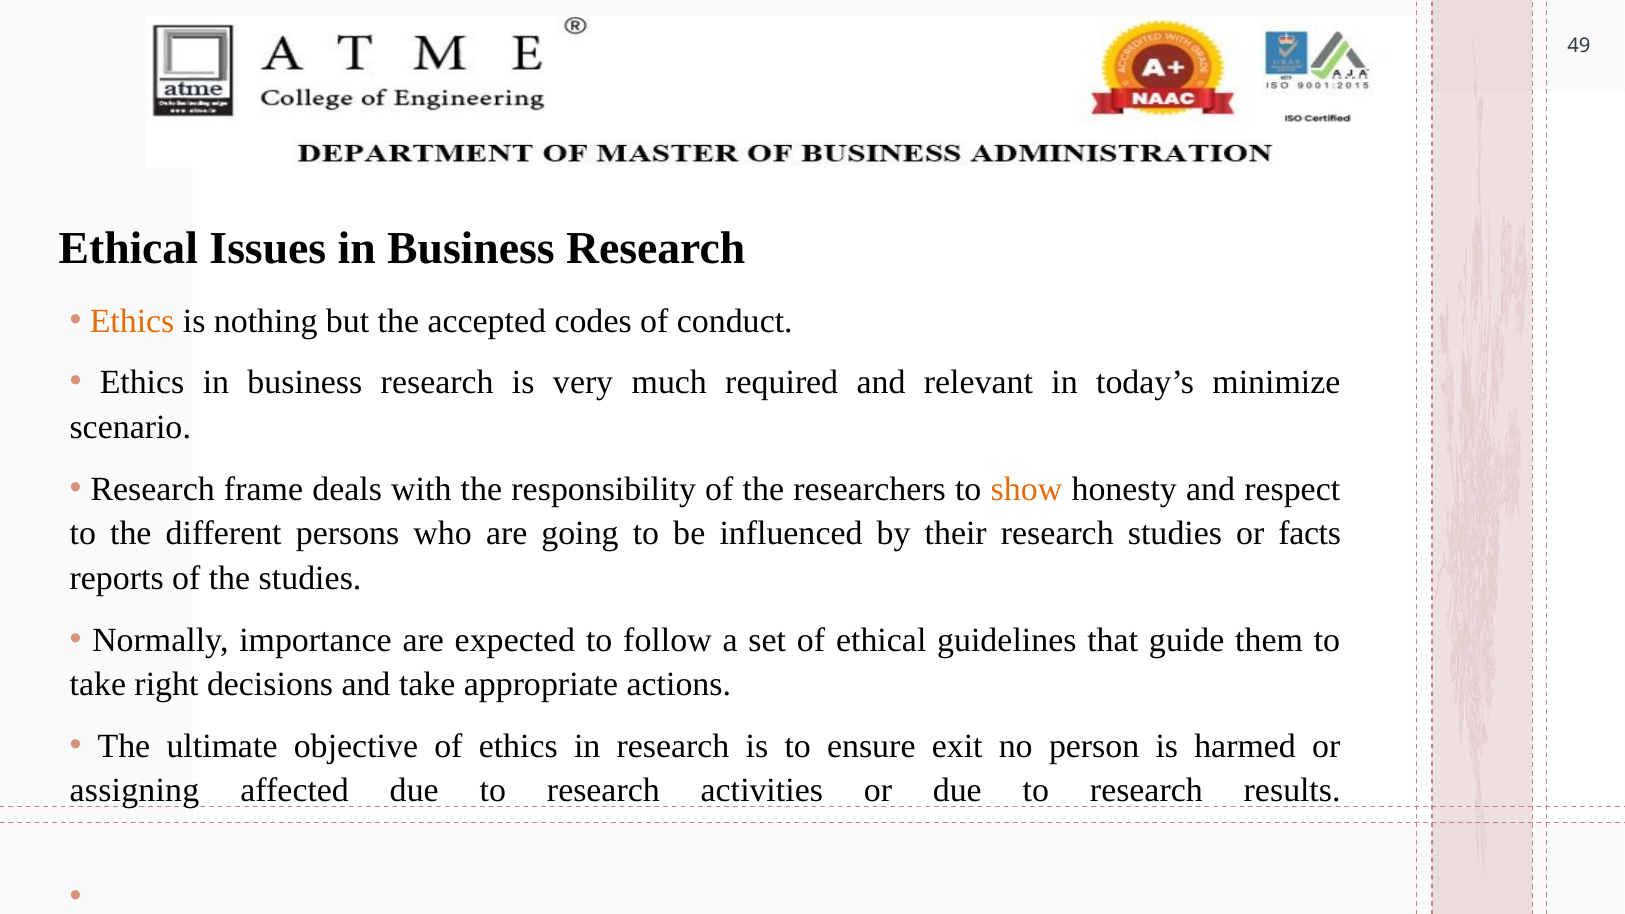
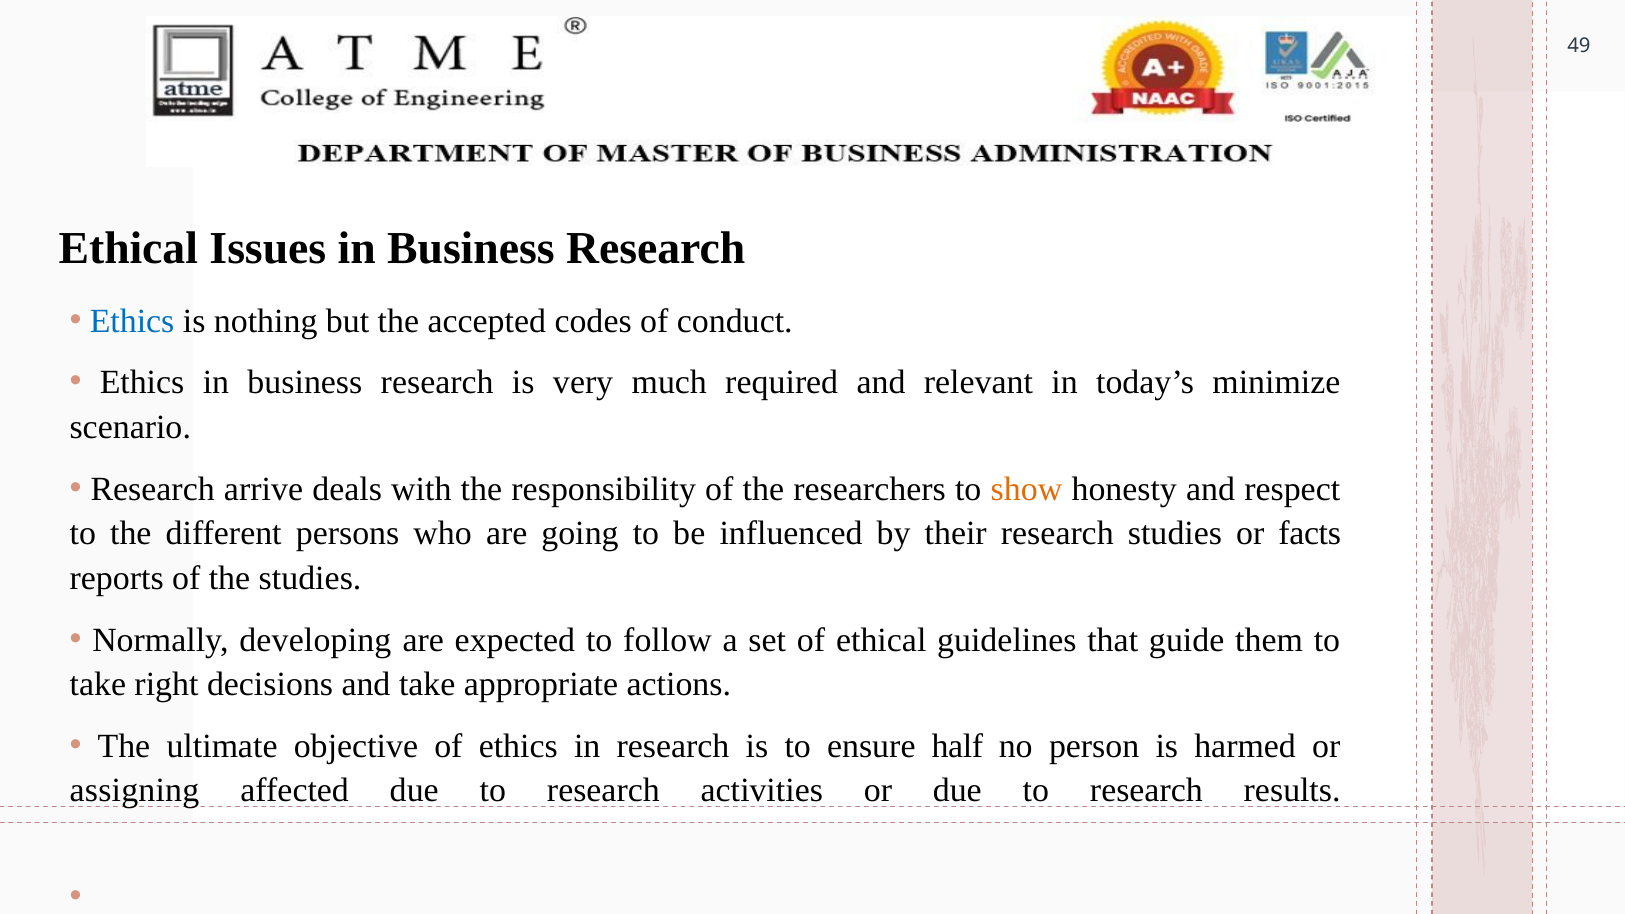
Ethics at (132, 321) colour: orange -> blue
frame: frame -> arrive
importance: importance -> developing
exit: exit -> half
